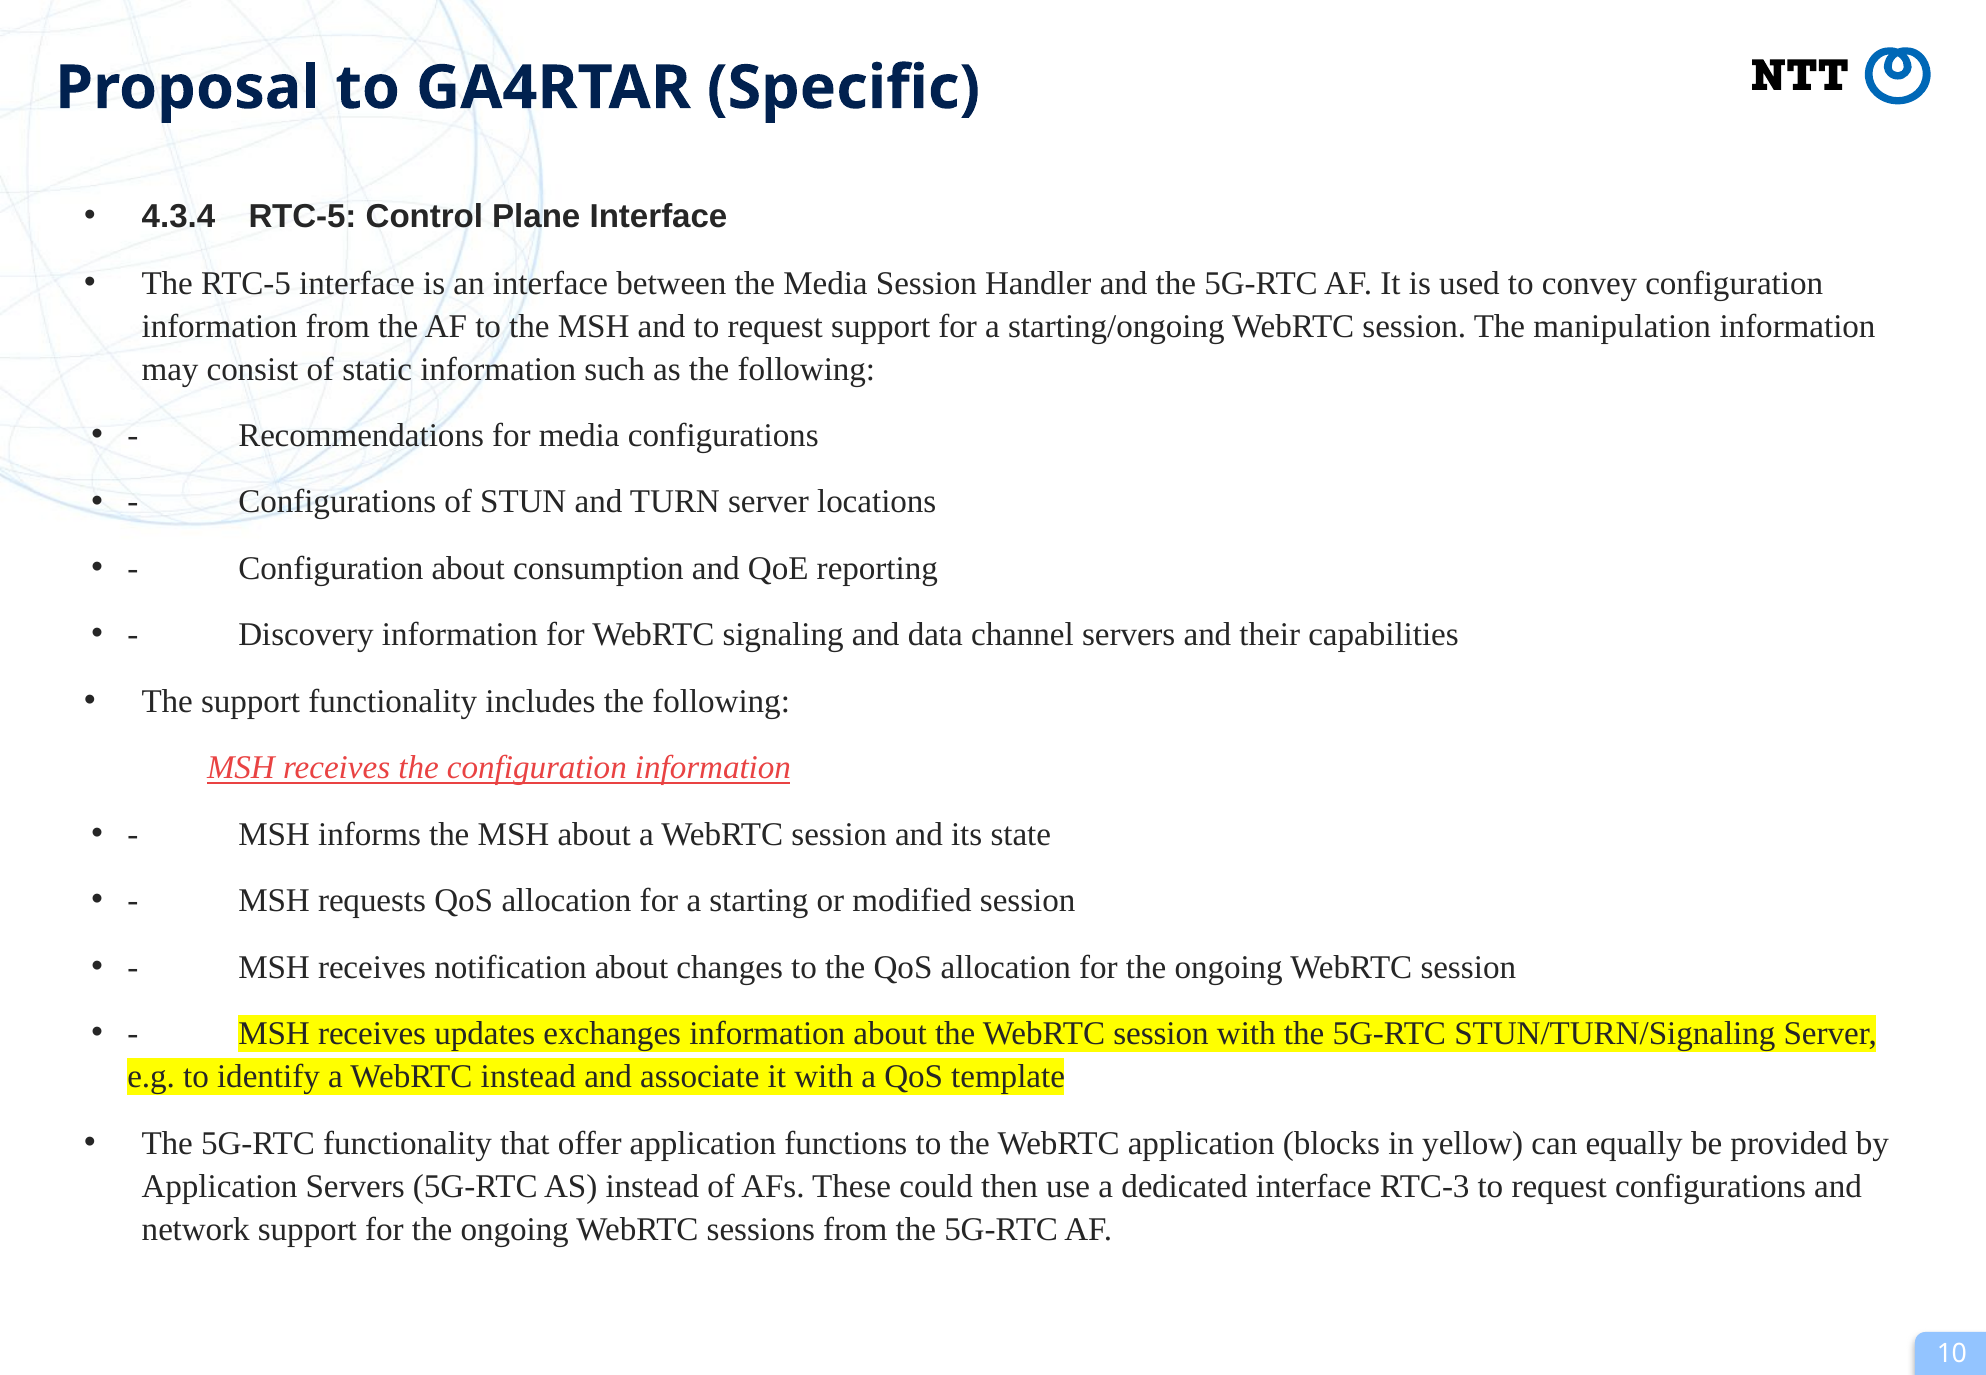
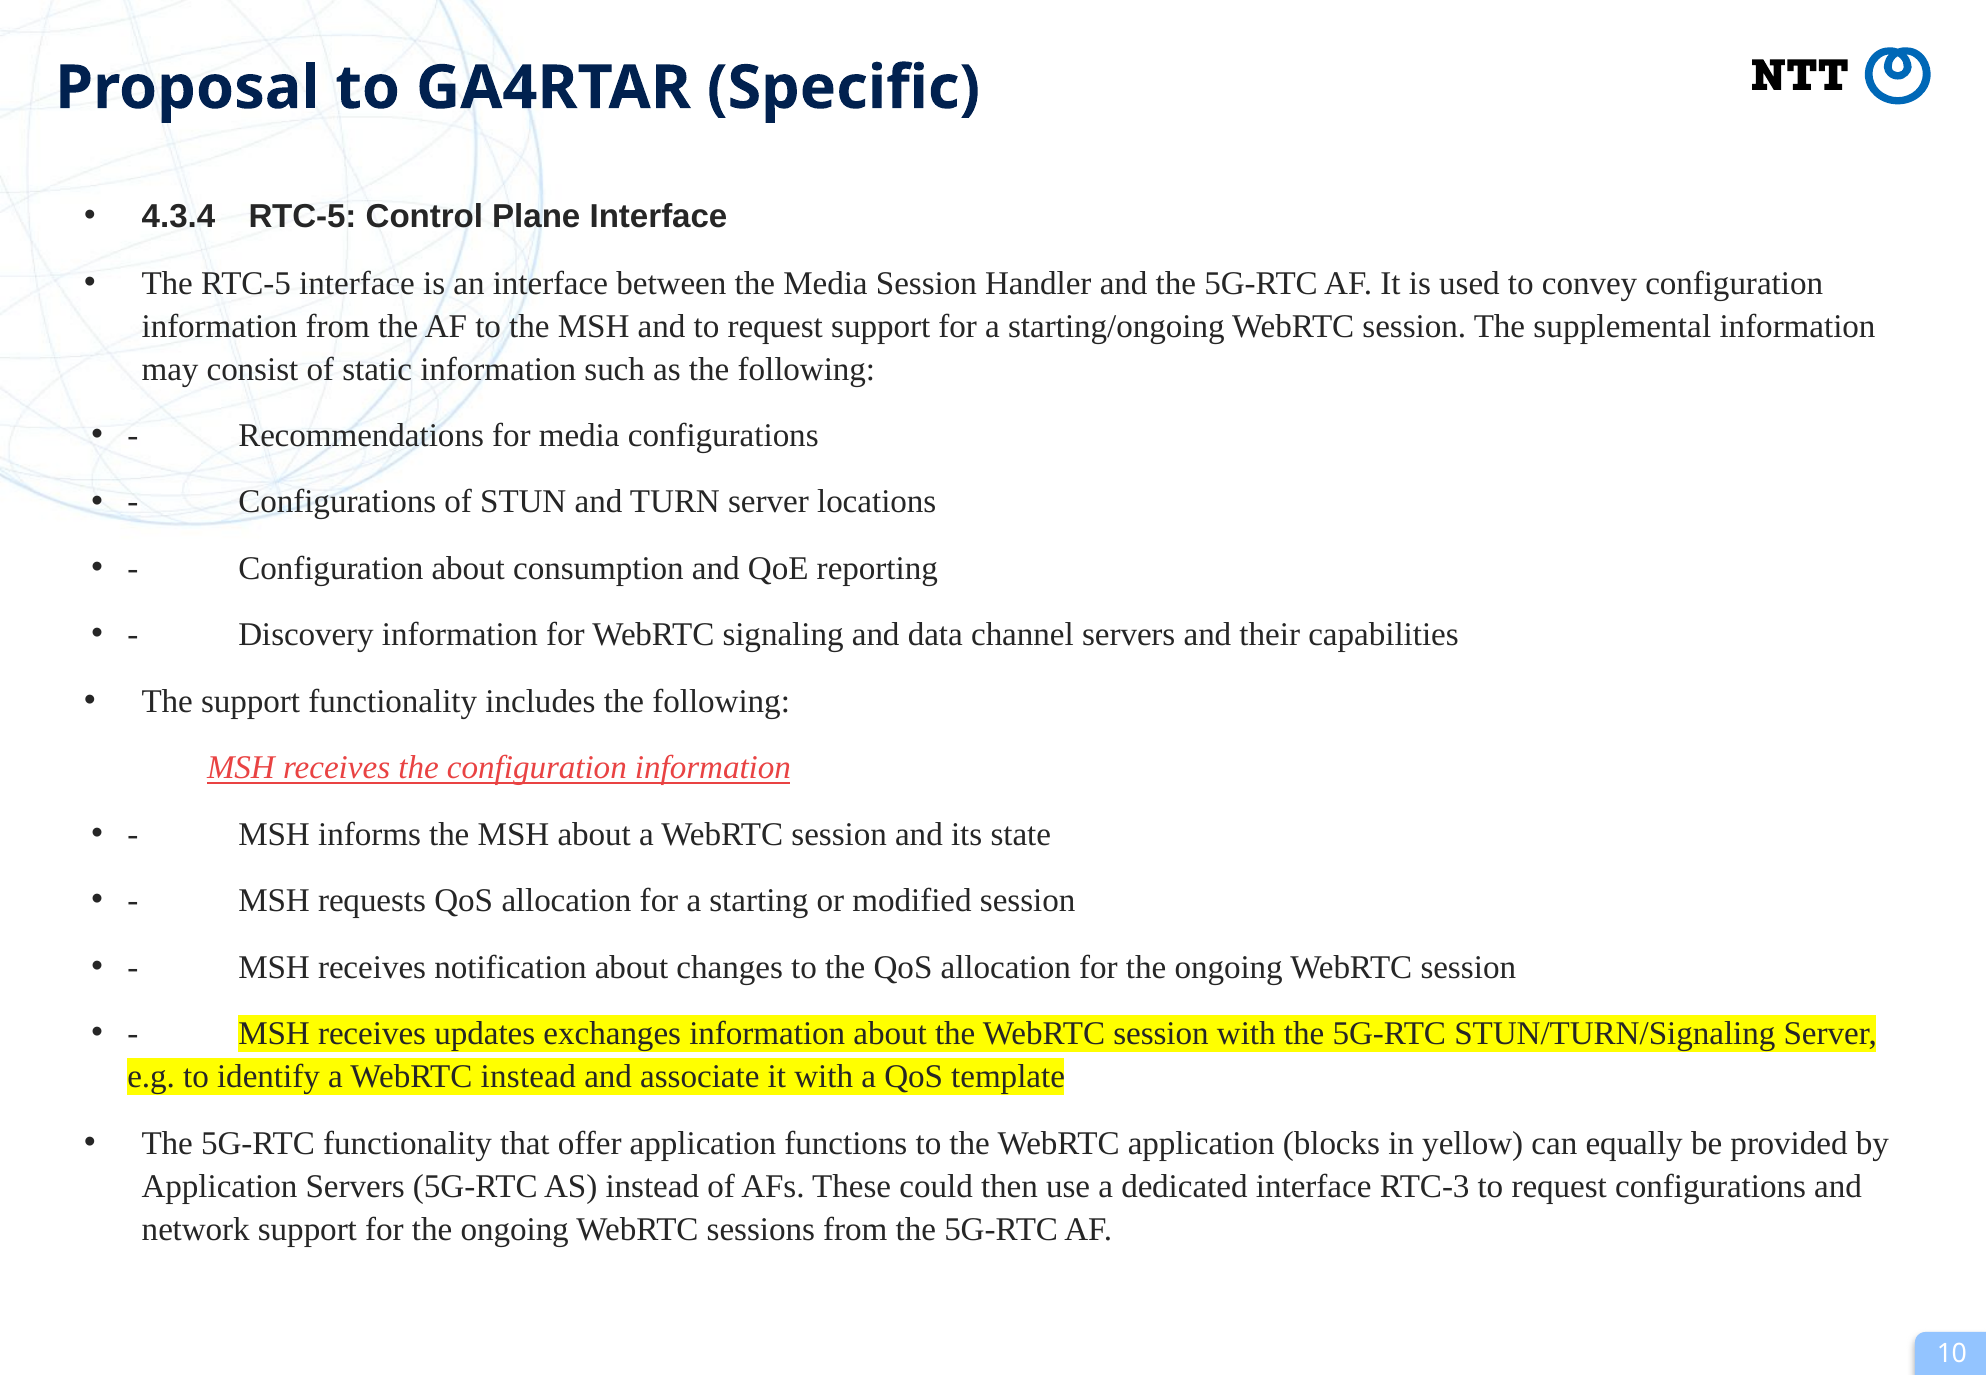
manipulation: manipulation -> supplemental
